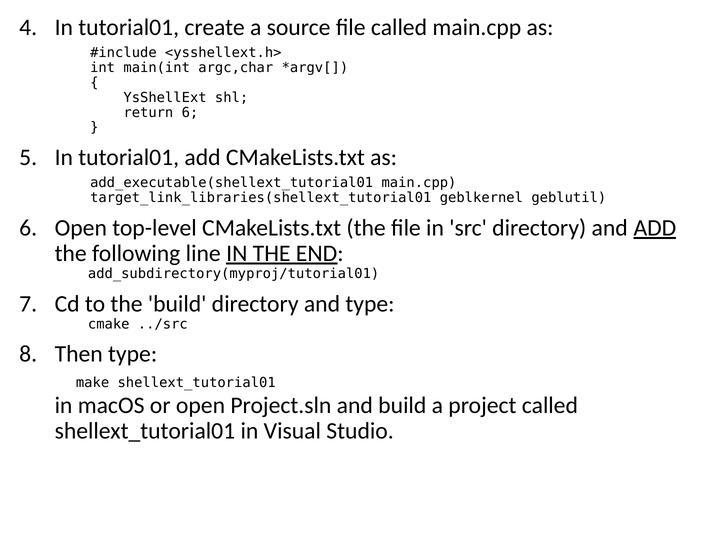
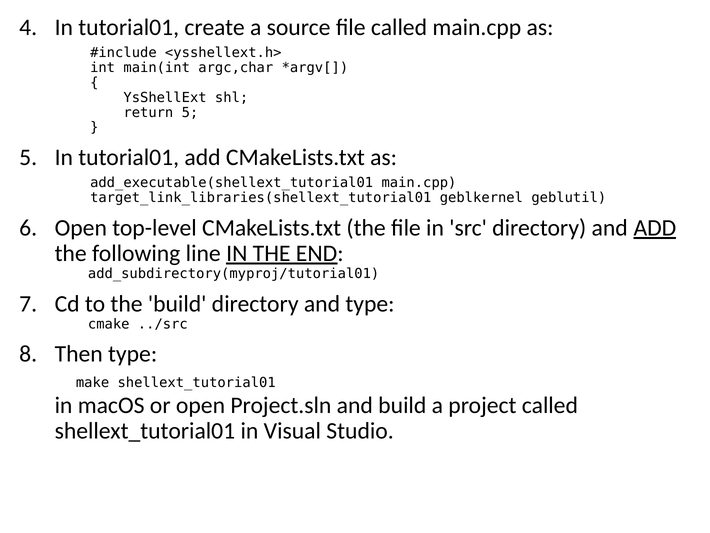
return 6: 6 -> 5
